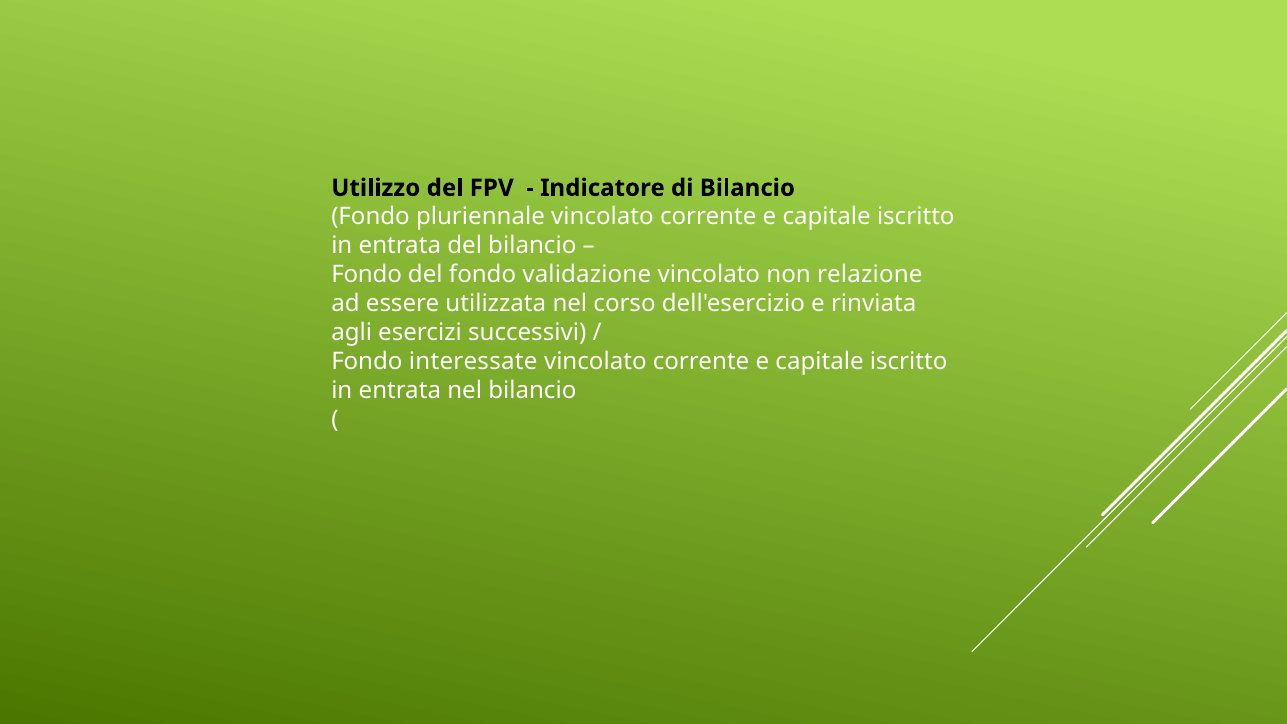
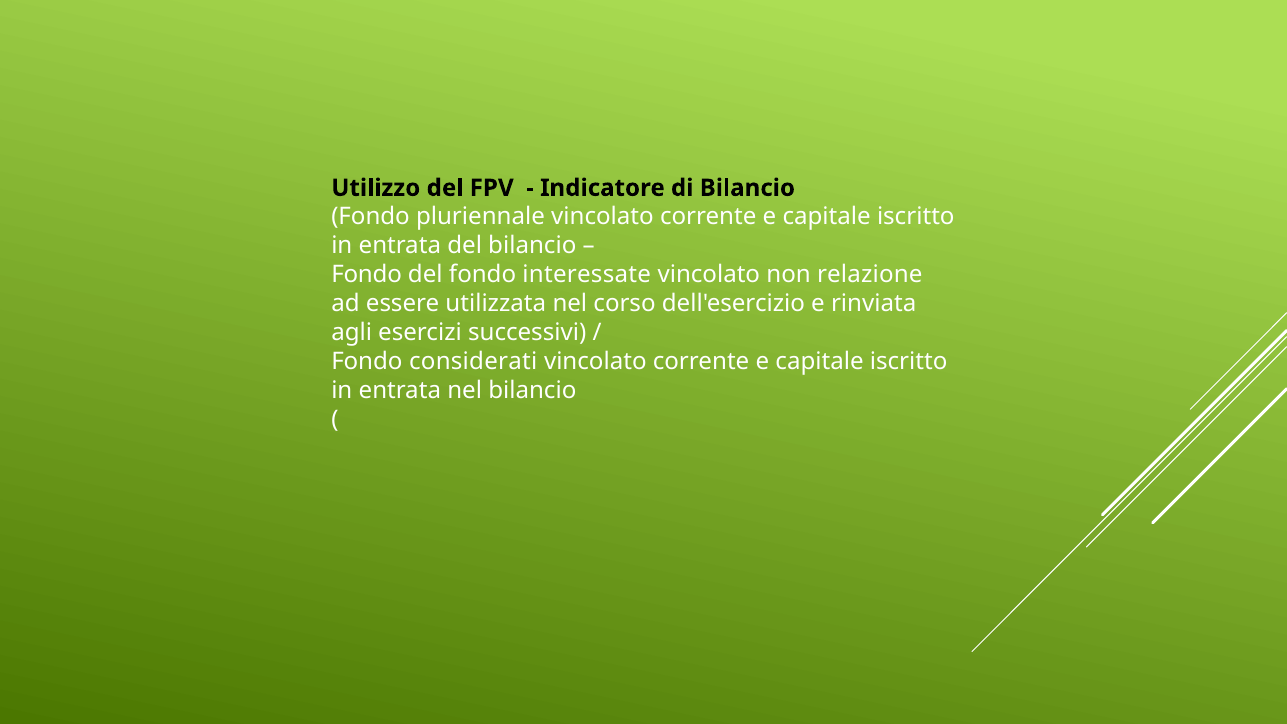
validazione: validazione -> interessate
interessate: interessate -> considerati
